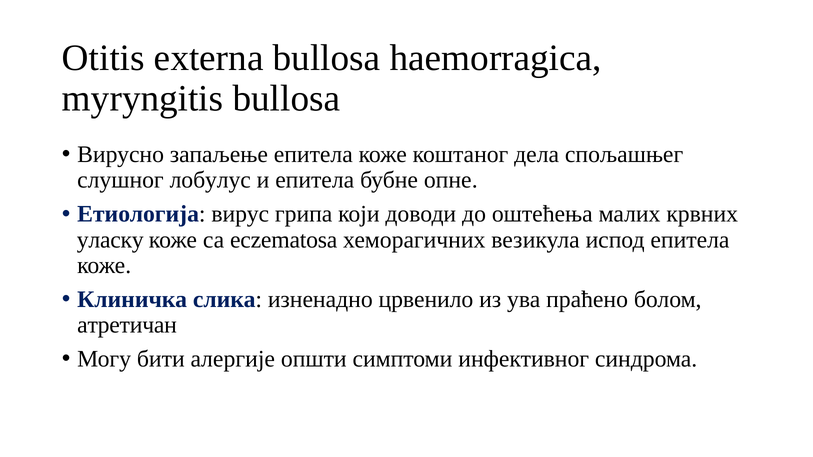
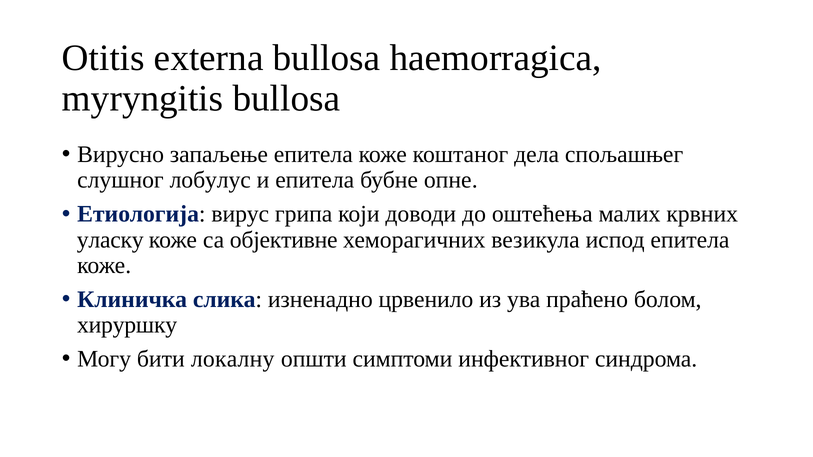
eczematosa: eczematosa -> објективне
атретичан: атретичан -> хируршку
алергије: алергије -> локалну
